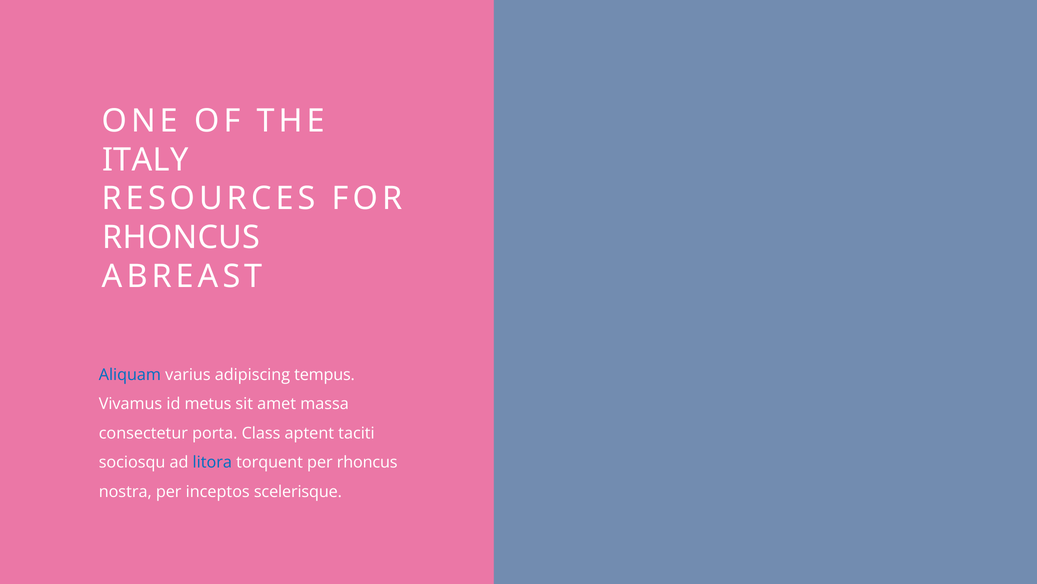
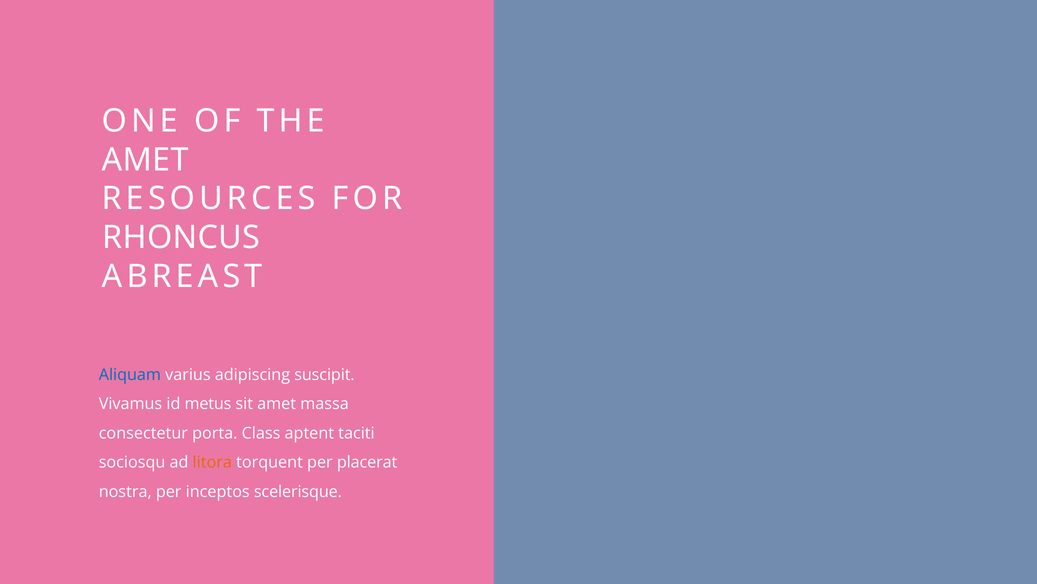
ITALY at (145, 160): ITALY -> AMET
tempus: tempus -> suscipit
litora colour: blue -> orange
per rhoncus: rhoncus -> placerat
